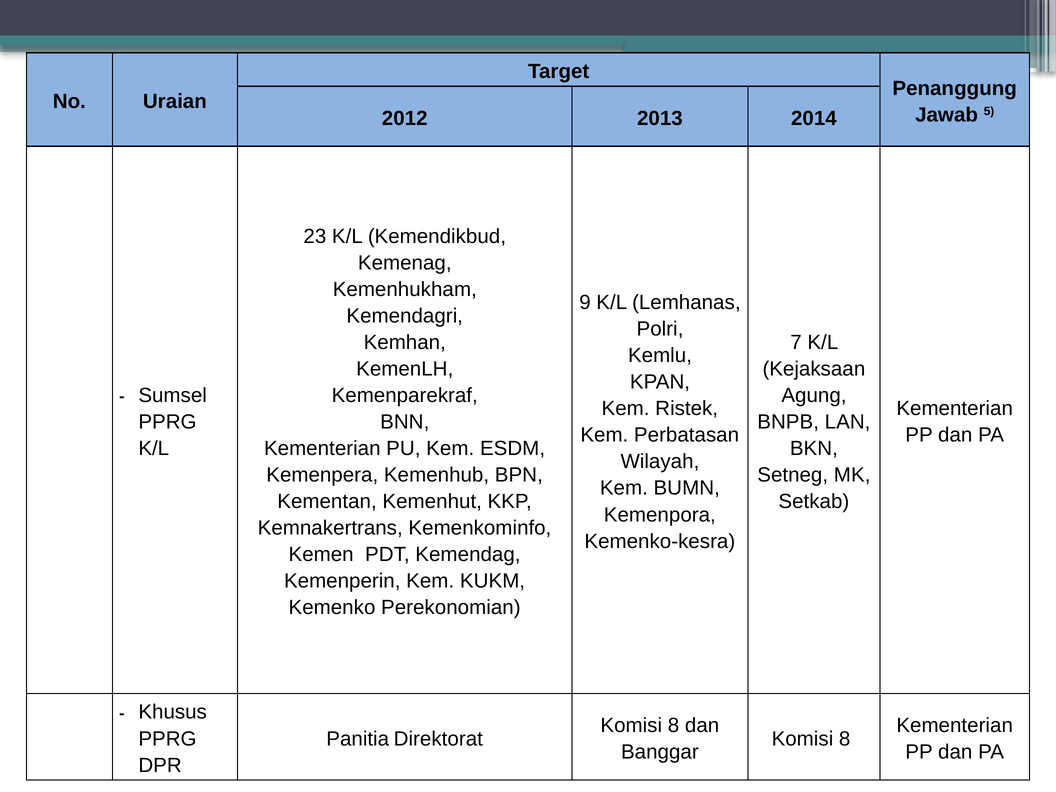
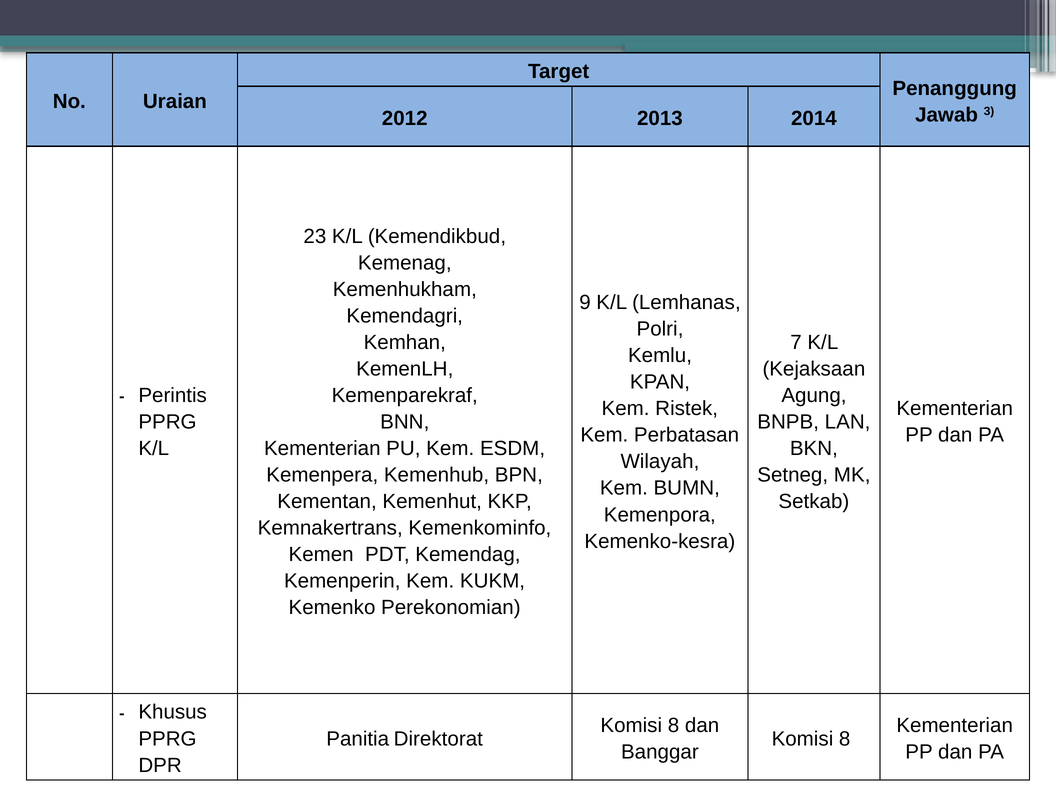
5: 5 -> 3
Sumsel: Sumsel -> Perintis
